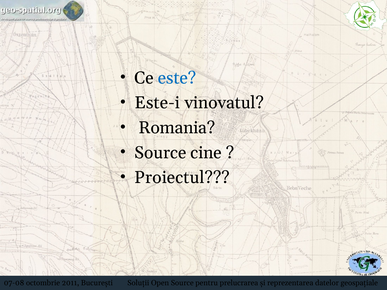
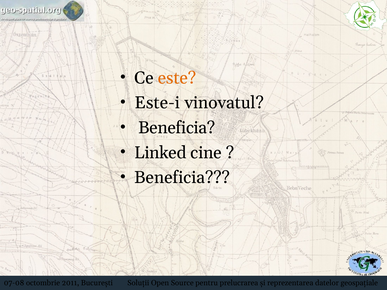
este colour: blue -> orange
Romania at (177, 128): Romania -> Beneficia
Source at (160, 153): Source -> Linked
Proiectul at (182, 178): Proiectul -> Beneficia
